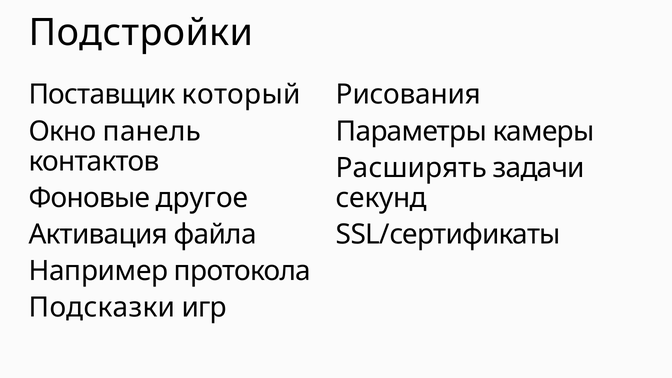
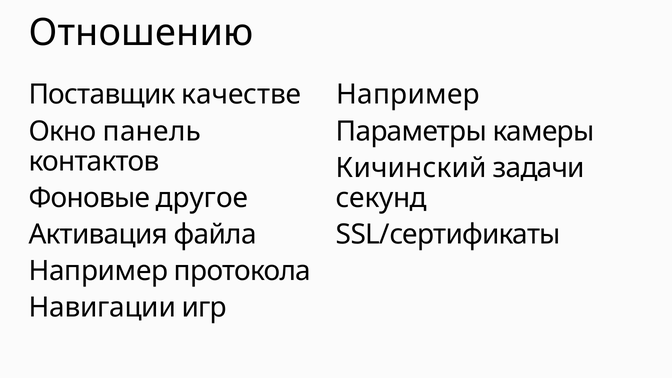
Подстройки: Подстройки -> Отношению
который: который -> качестве
Рисования at (408, 95): Рисования -> Например
Расширять: Расширять -> Кичинский
Подсказки: Подсказки -> Навигации
